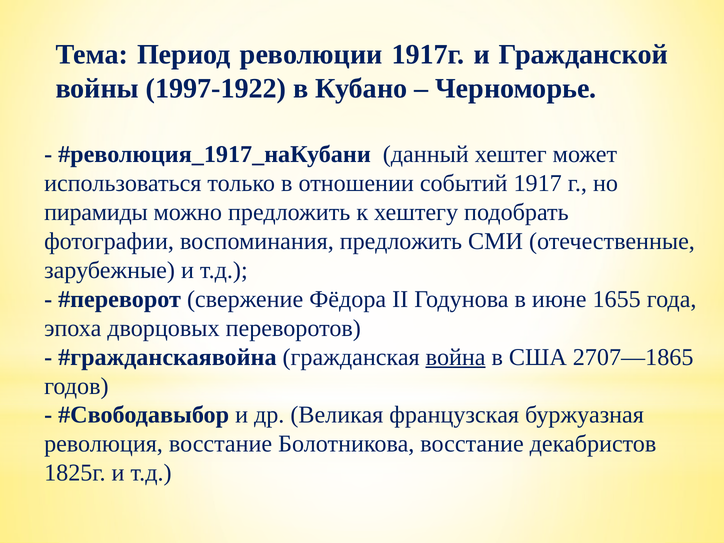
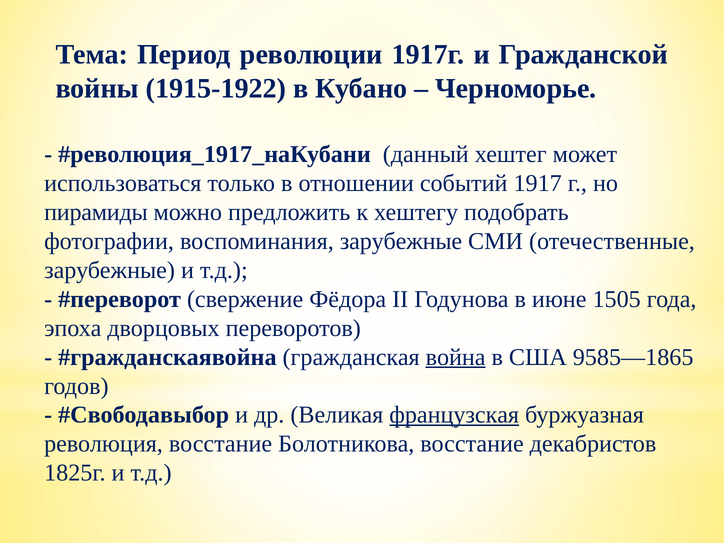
1997-1922: 1997-1922 -> 1915-1922
воспоминания предложить: предложить -> зарубежные
1655: 1655 -> 1505
2707—1865: 2707—1865 -> 9585—1865
французская underline: none -> present
